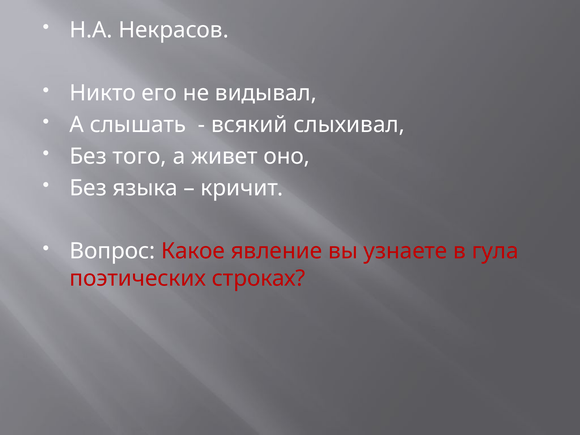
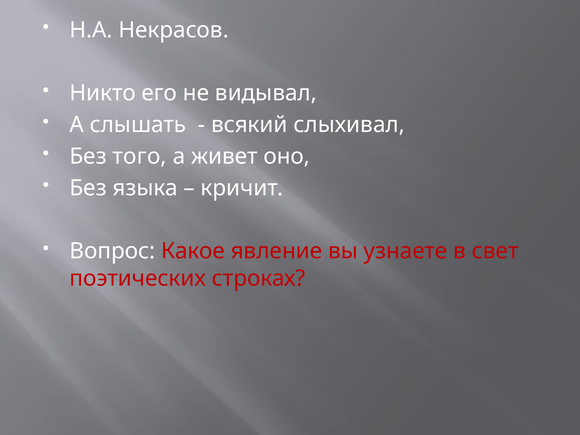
гула: гула -> свет
